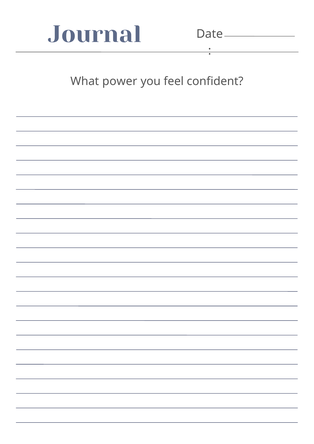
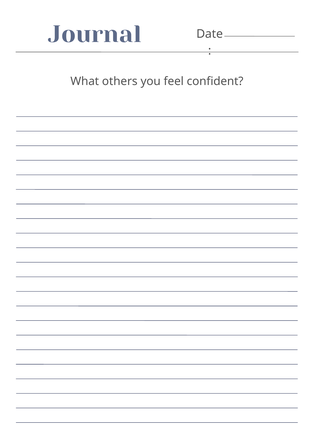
power: power -> others
